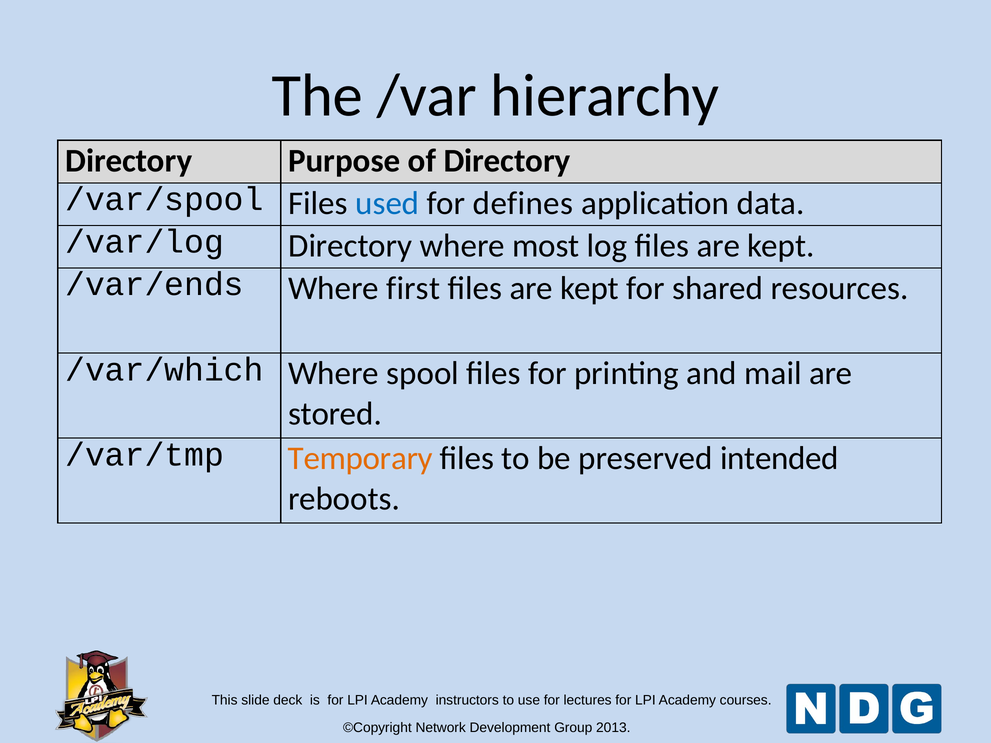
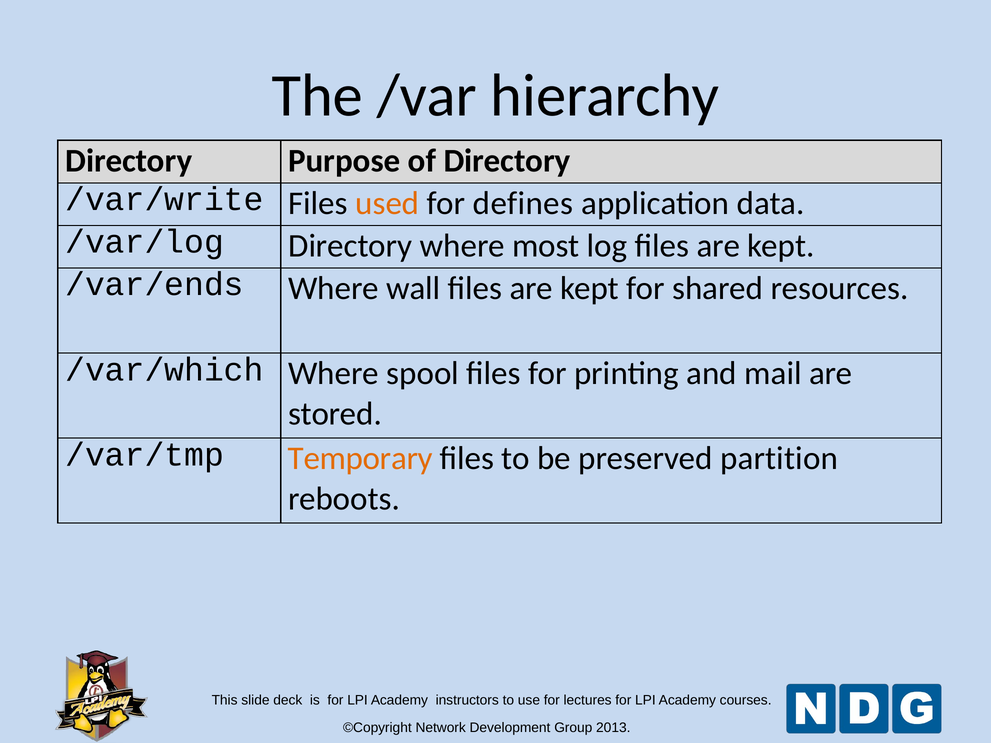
/var/spool: /var/spool -> /var/write
used colour: blue -> orange
first: first -> wall
intended: intended -> partition
